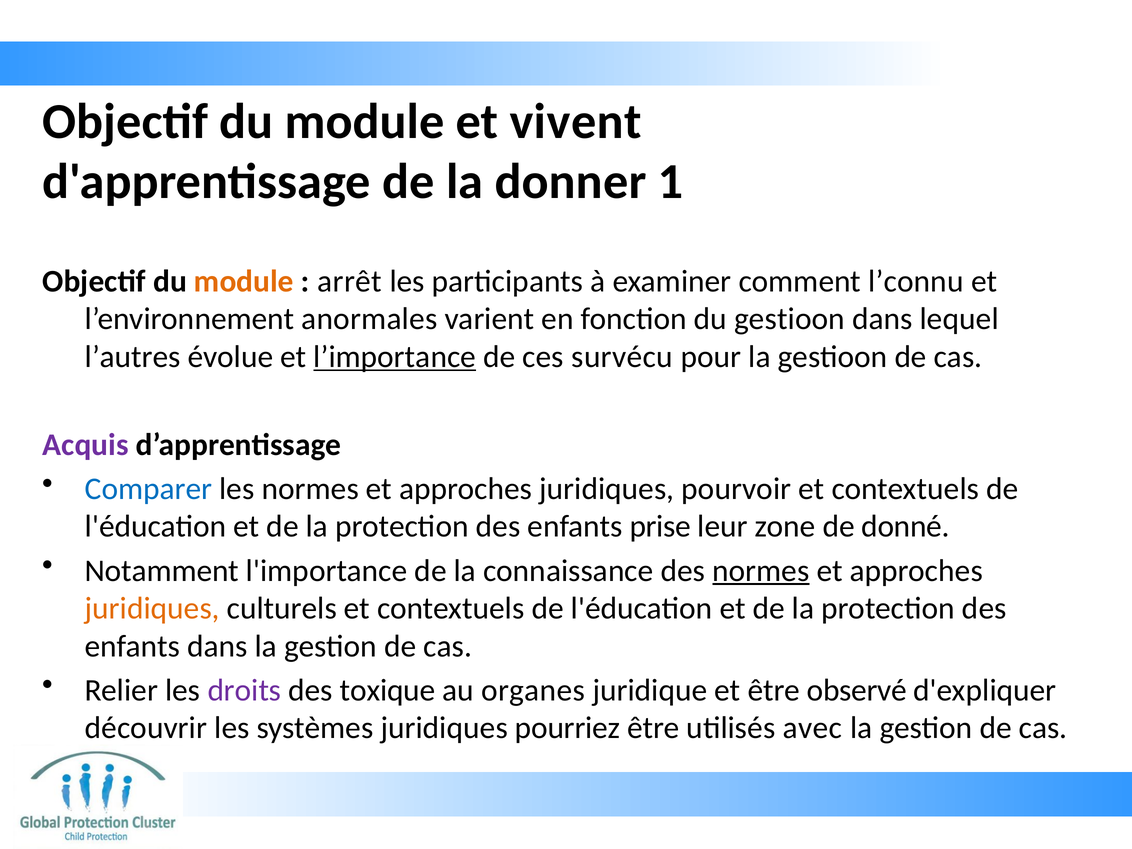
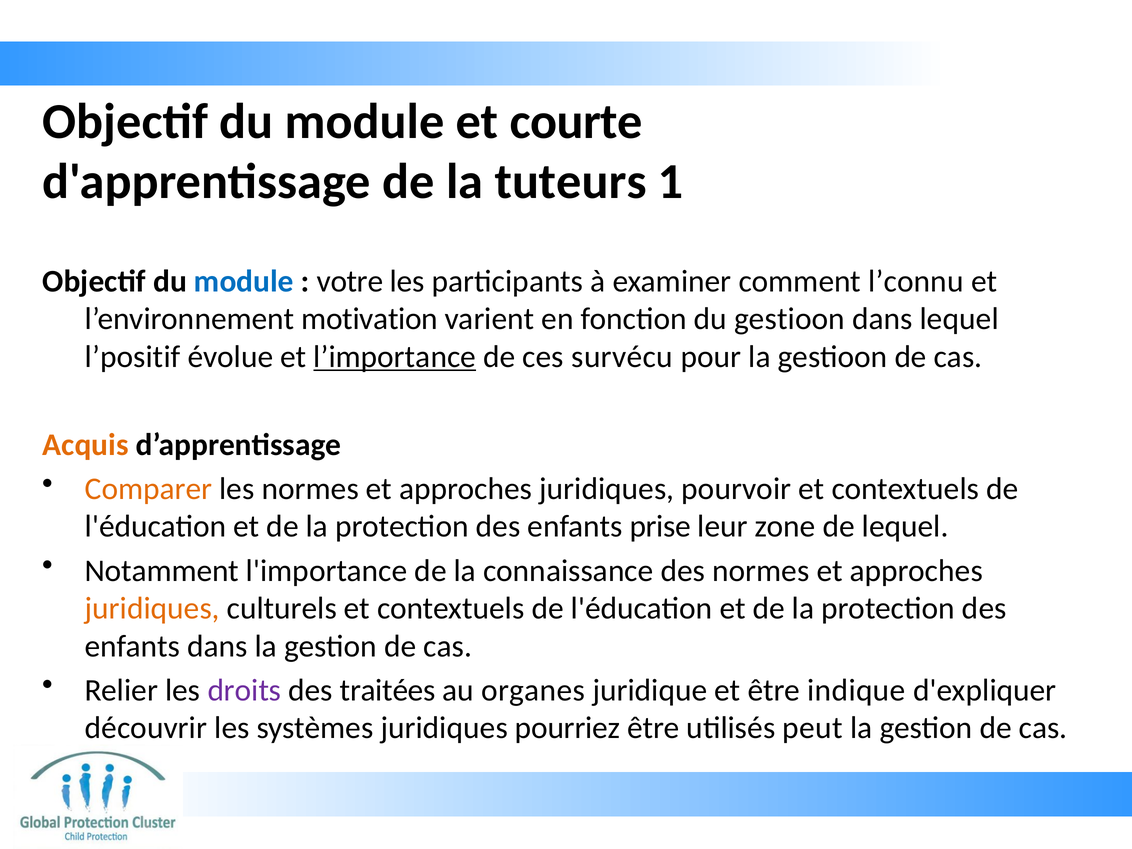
vivent: vivent -> courte
donner: donner -> tuteurs
module at (244, 281) colour: orange -> blue
arrêt: arrêt -> votre
anormales: anormales -> motivation
l’autres: l’autres -> l’positif
Acquis colour: purple -> orange
Comparer colour: blue -> orange
de donné: donné -> lequel
normes at (761, 571) underline: present -> none
toxique: toxique -> traitées
observé: observé -> indique
avec: avec -> peut
